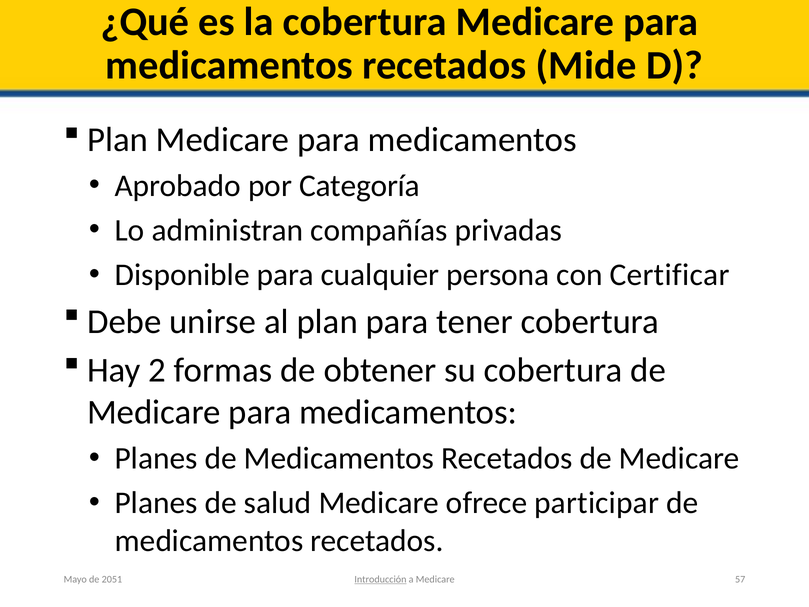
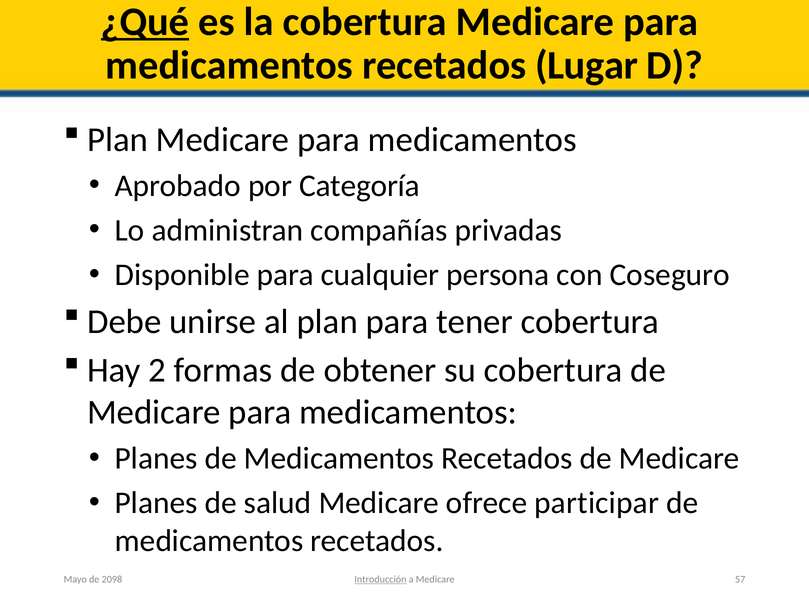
¿Qué underline: none -> present
Mide: Mide -> Lugar
Certificar: Certificar -> Coseguro
2051: 2051 -> 2098
